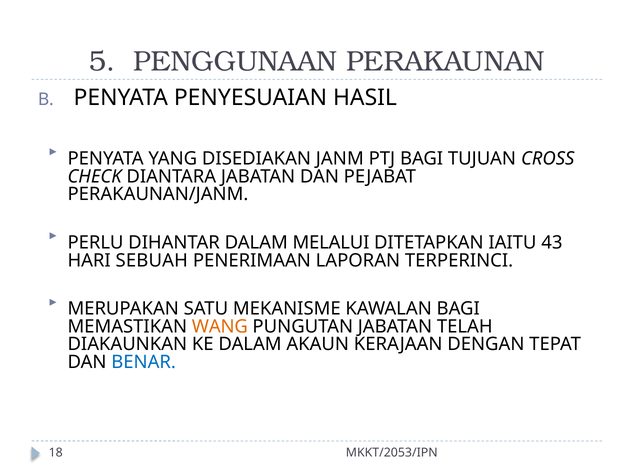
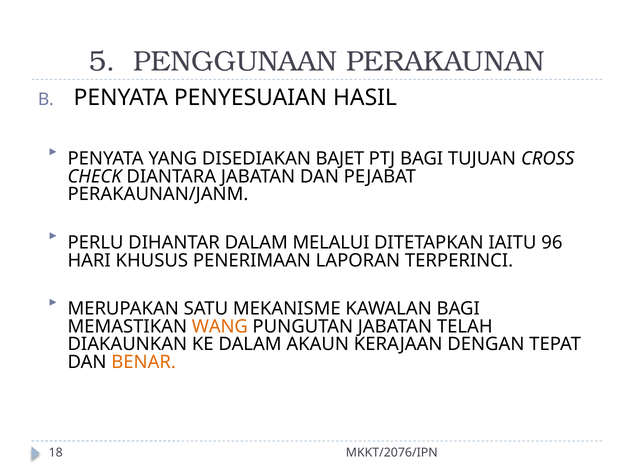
JANM: JANM -> BAJET
43: 43 -> 96
SEBUAH: SEBUAH -> KHUSUS
BENAR colour: blue -> orange
MKKT/2053/IPN: MKKT/2053/IPN -> MKKT/2076/IPN
